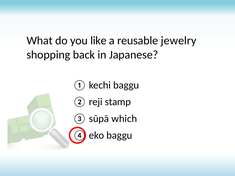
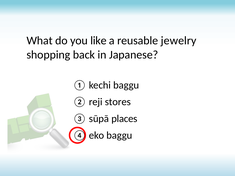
stamp: stamp -> stores
which: which -> places
